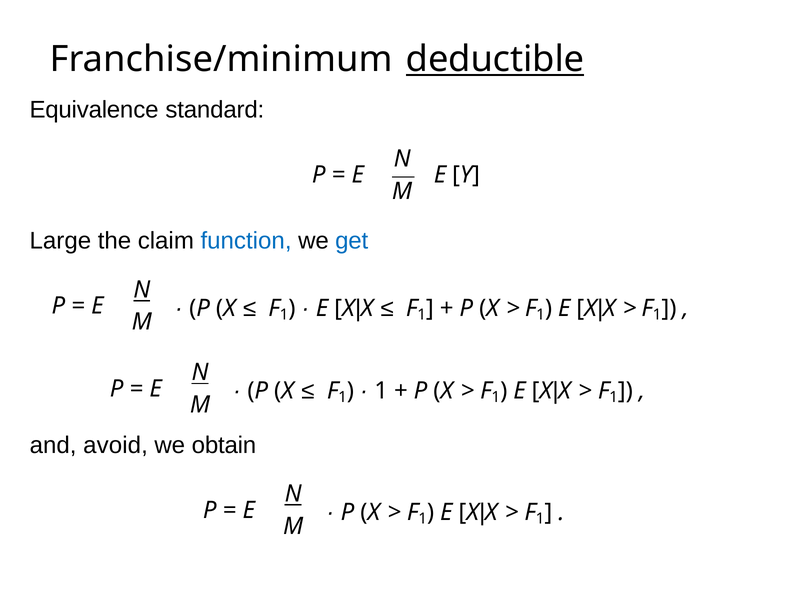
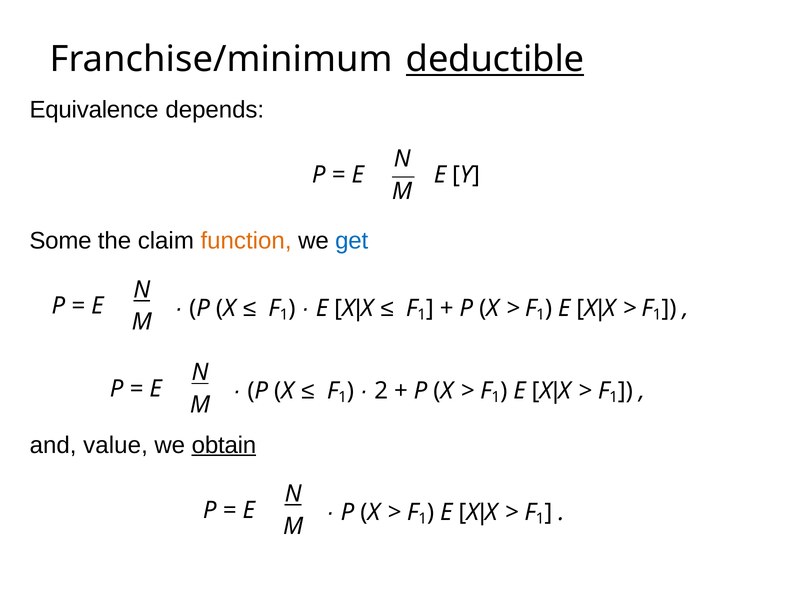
standard: standard -> depends
Large: Large -> Some
function colour: blue -> orange
1 at (381, 391): 1 -> 2
avoid: avoid -> value
obtain underline: none -> present
